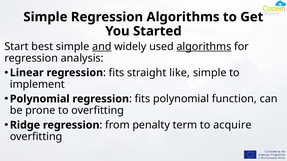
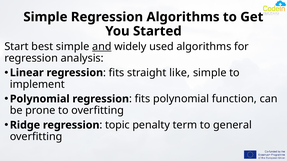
algorithms at (204, 47) underline: present -> none
from: from -> topic
acquire: acquire -> general
